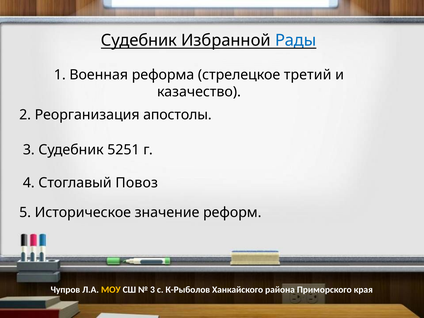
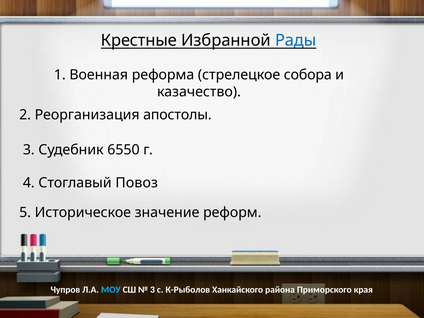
Судебник at (139, 41): Судебник -> Крестные
третий: третий -> собора
5251: 5251 -> 6550
МОУ colour: yellow -> light blue
